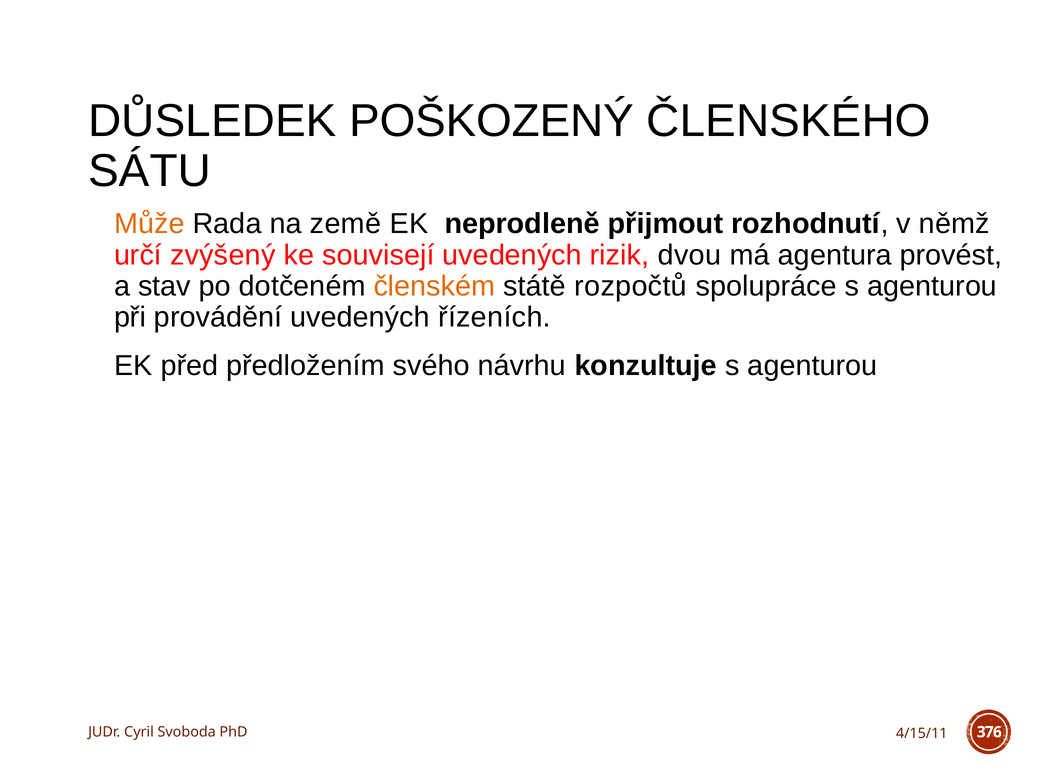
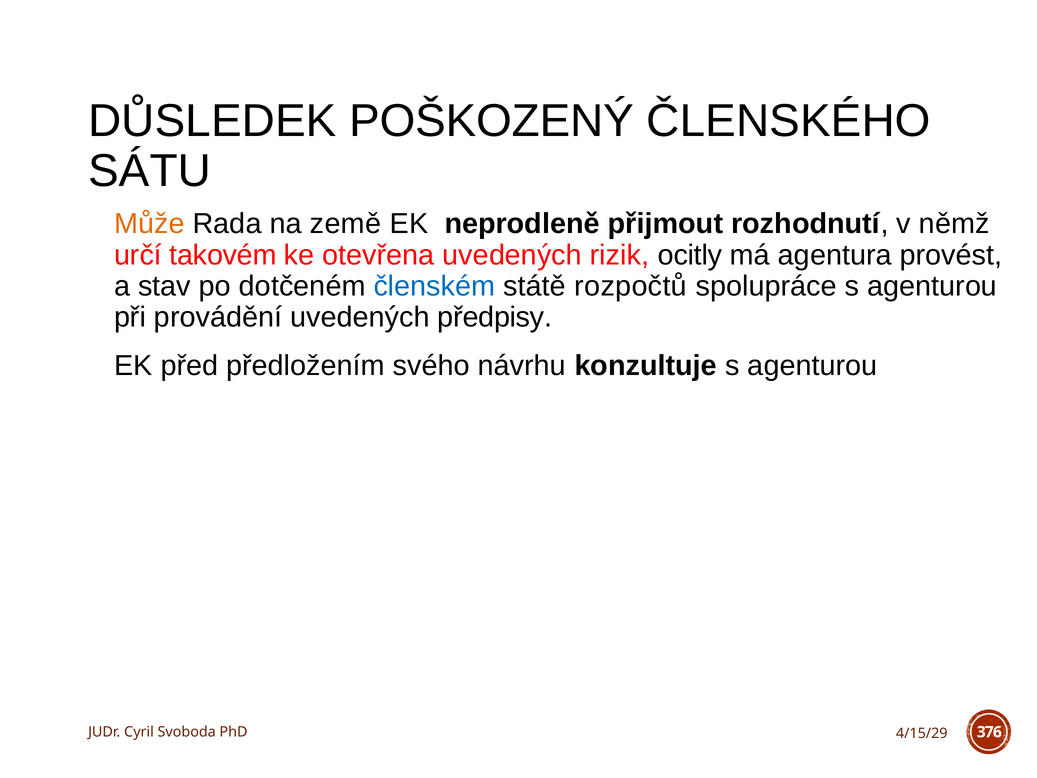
zvýšený: zvýšený -> takovém
souvisejí: souvisejí -> otevřena
dvou: dvou -> ocitly
členském colour: orange -> blue
řízeních: řízeních -> předpisy
4/15/11: 4/15/11 -> 4/15/29
